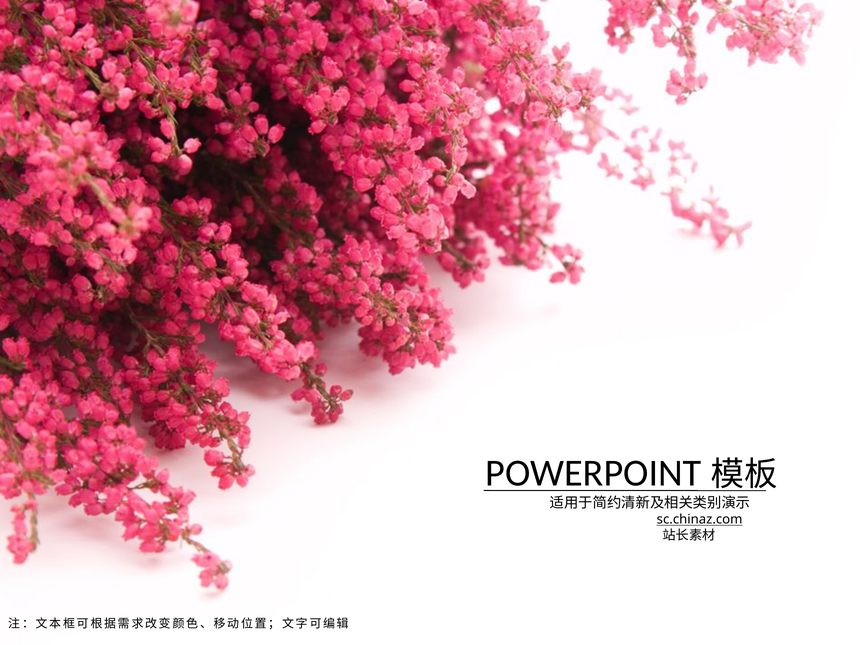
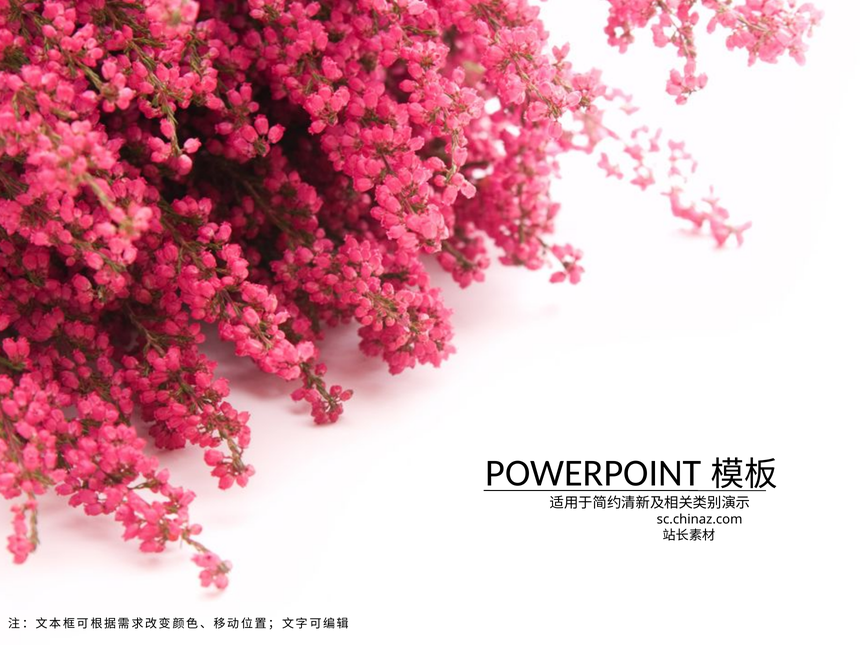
sc.chinaz.com underline: present -> none
